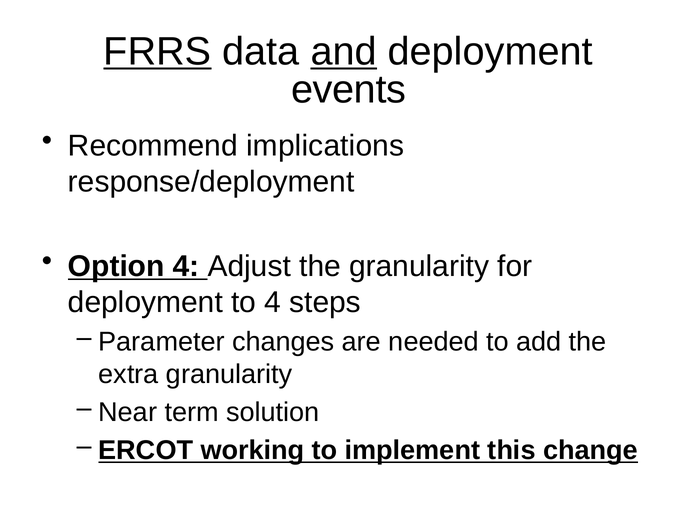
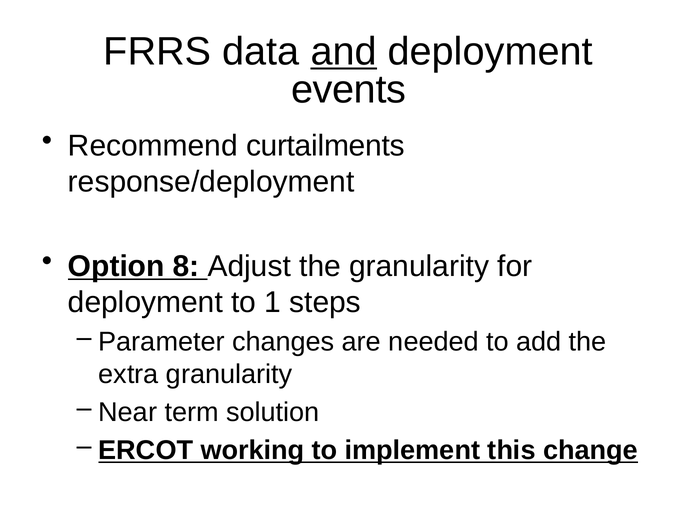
FRRS underline: present -> none
implications: implications -> curtailments
Option 4: 4 -> 8
to 4: 4 -> 1
